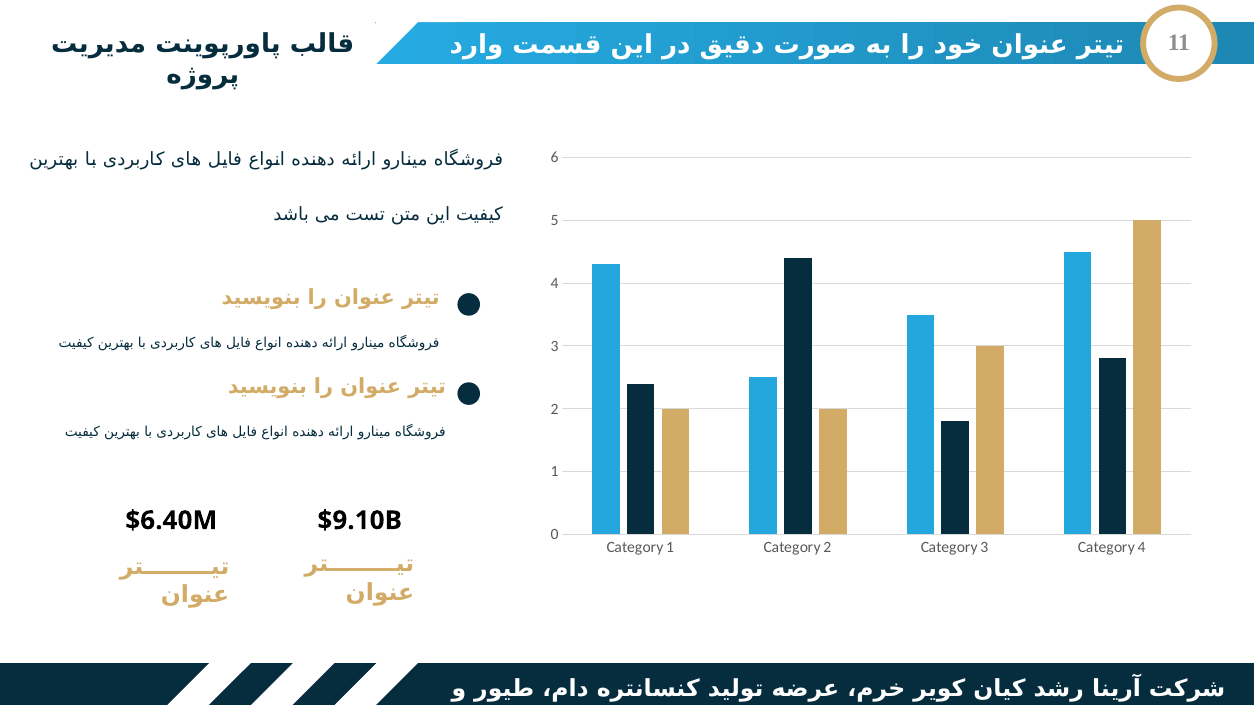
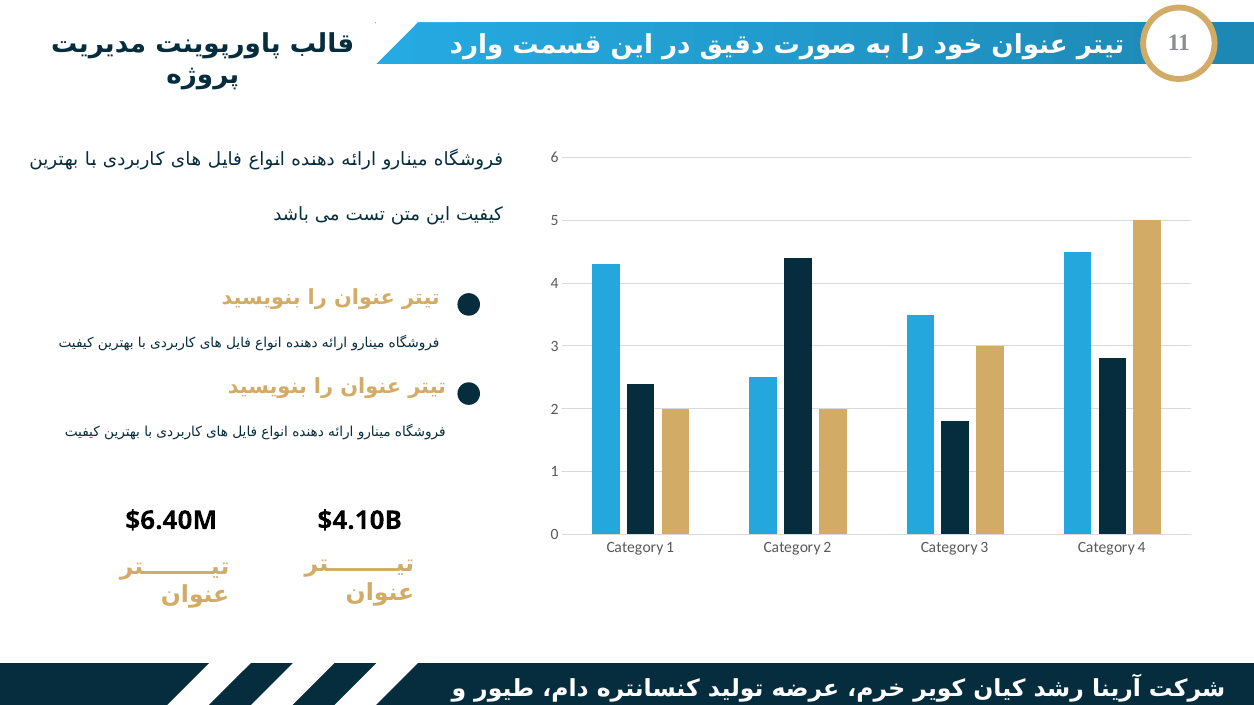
$9.10B: $9.10B -> $4.10B
